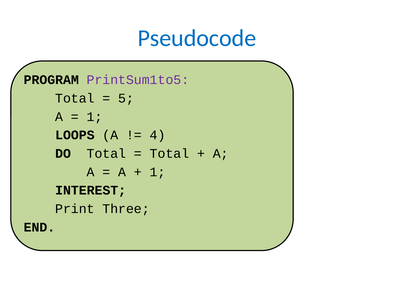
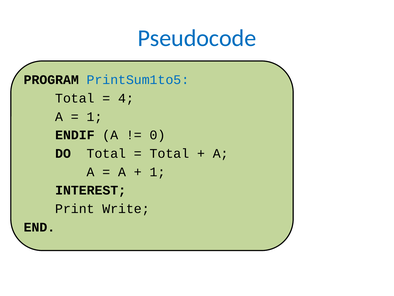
PrintSum1to5 colour: purple -> blue
5: 5 -> 4
LOOPS: LOOPS -> ENDIF
4: 4 -> 0
Three: Three -> Write
